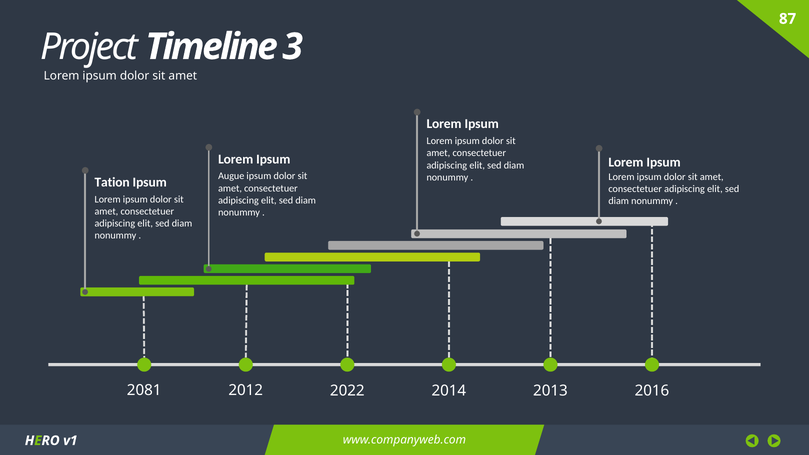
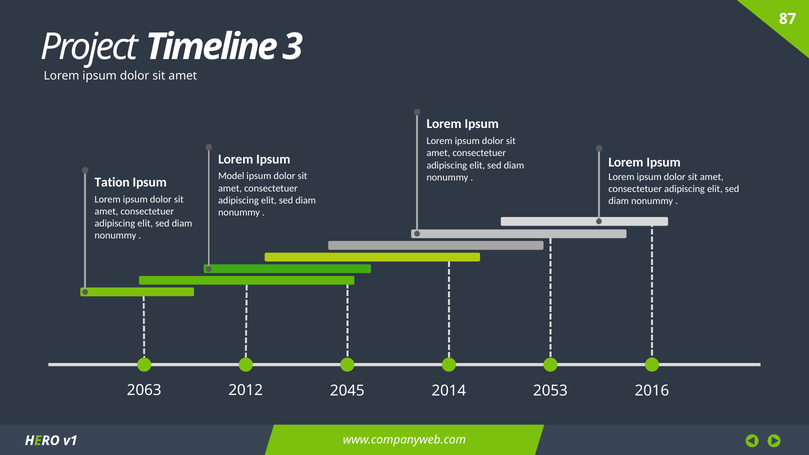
Augue: Augue -> Model
2081: 2081 -> 2063
2022: 2022 -> 2045
2013: 2013 -> 2053
